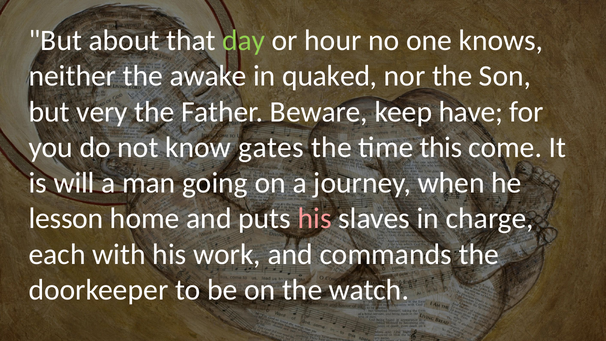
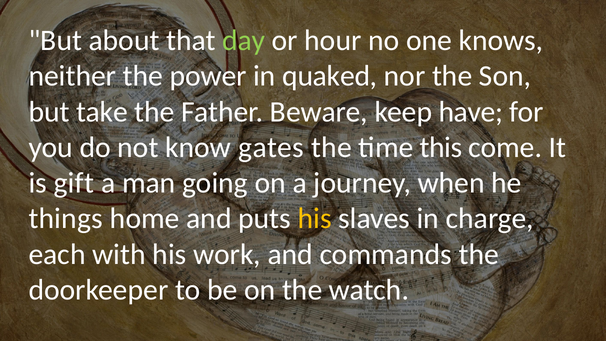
awake: awake -> power
very: very -> take
will: will -> gift
lesson: lesson -> things
his at (315, 219) colour: pink -> yellow
